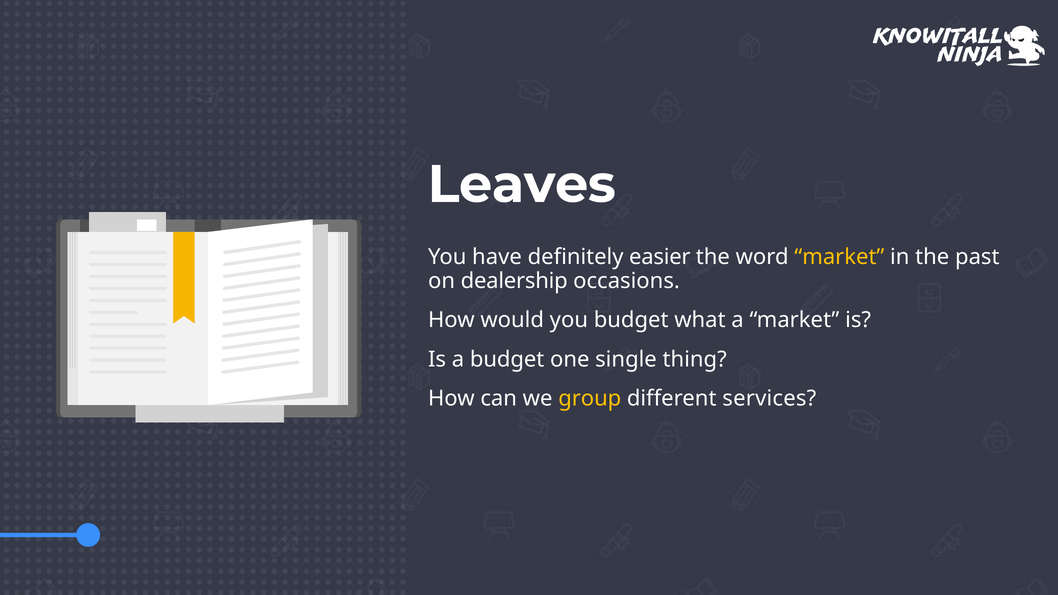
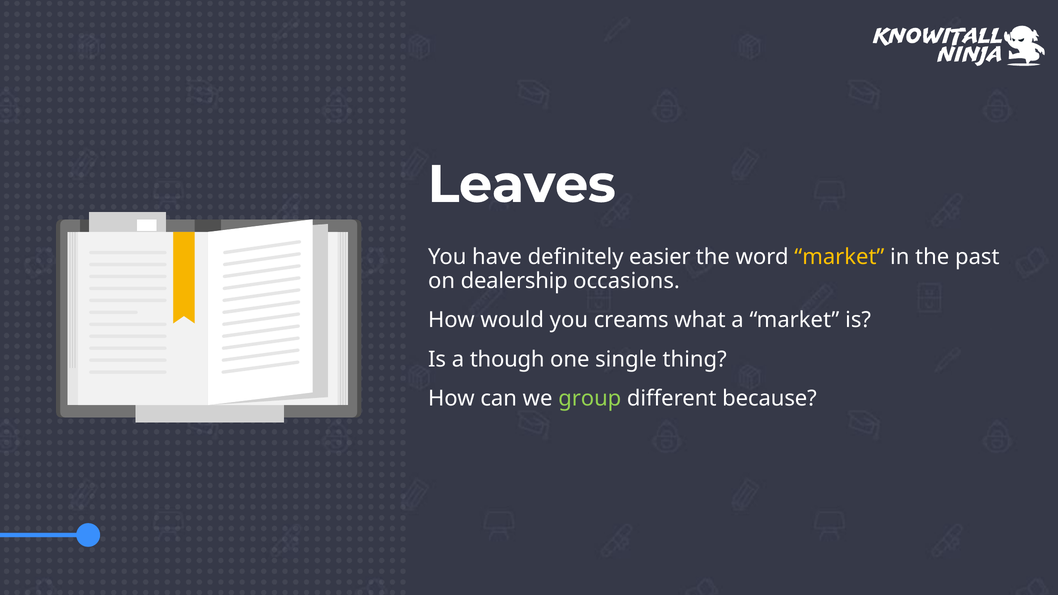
you budget: budget -> creams
a budget: budget -> though
group colour: yellow -> light green
services: services -> because
